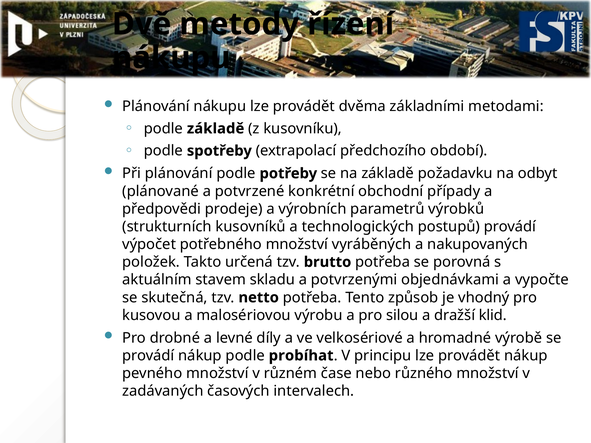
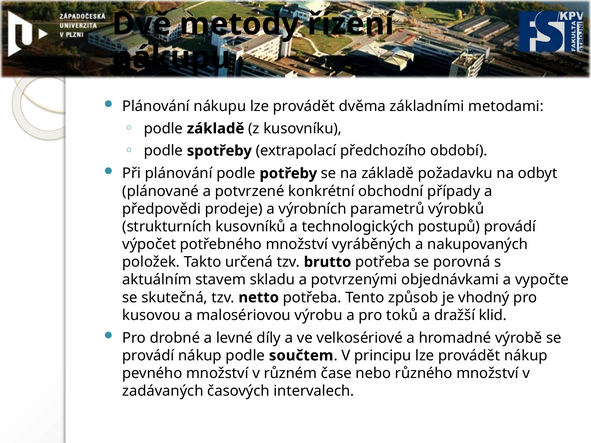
silou: silou -> toků
probíhat: probíhat -> součtem
